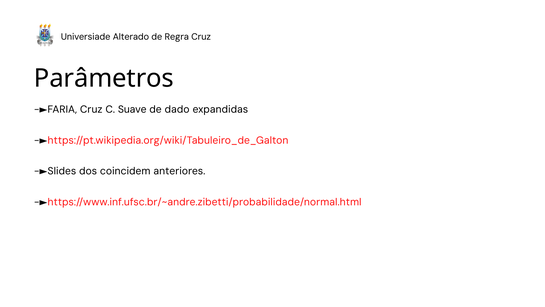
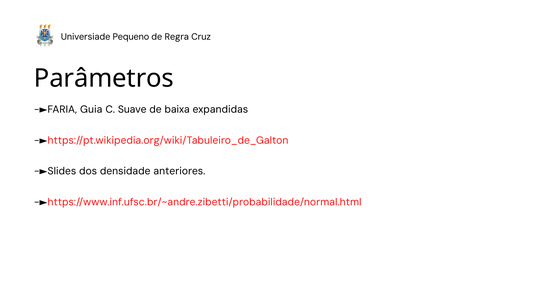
Alterado: Alterado -> Pequeno
Cruz at (91, 109): Cruz -> Guia
dado: dado -> baixa
coincidem: coincidem -> densidade
